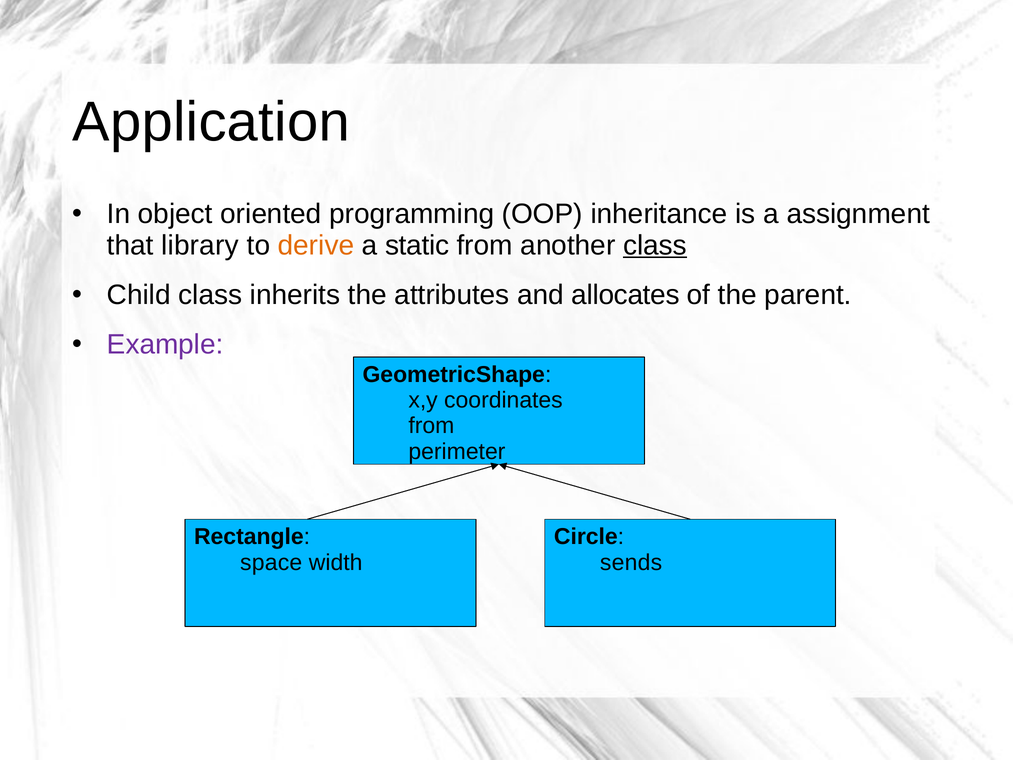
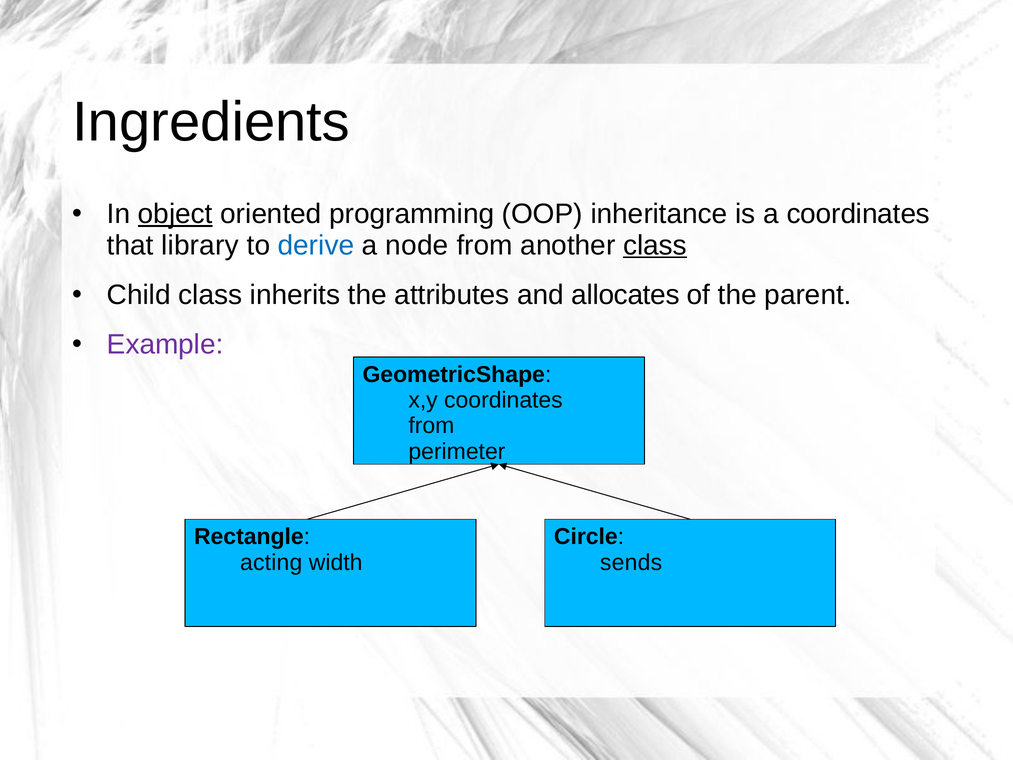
Application: Application -> Ingredients
object underline: none -> present
a assignment: assignment -> coordinates
derive colour: orange -> blue
static: static -> node
space: space -> acting
